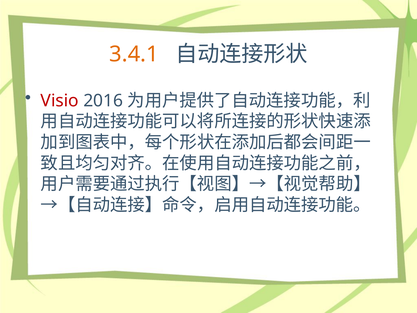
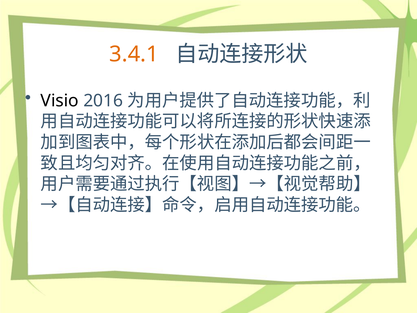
Visio colour: red -> black
